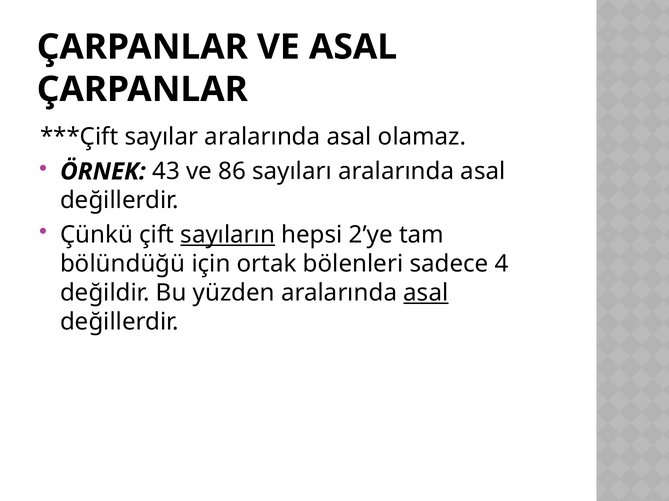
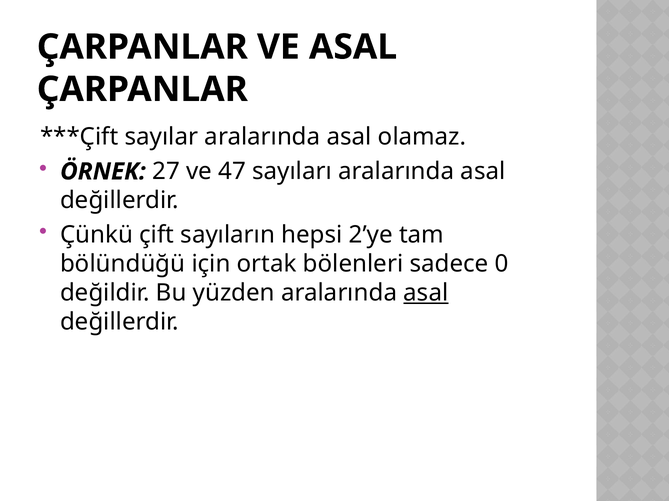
43: 43 -> 27
86: 86 -> 47
sayıların underline: present -> none
4: 4 -> 0
